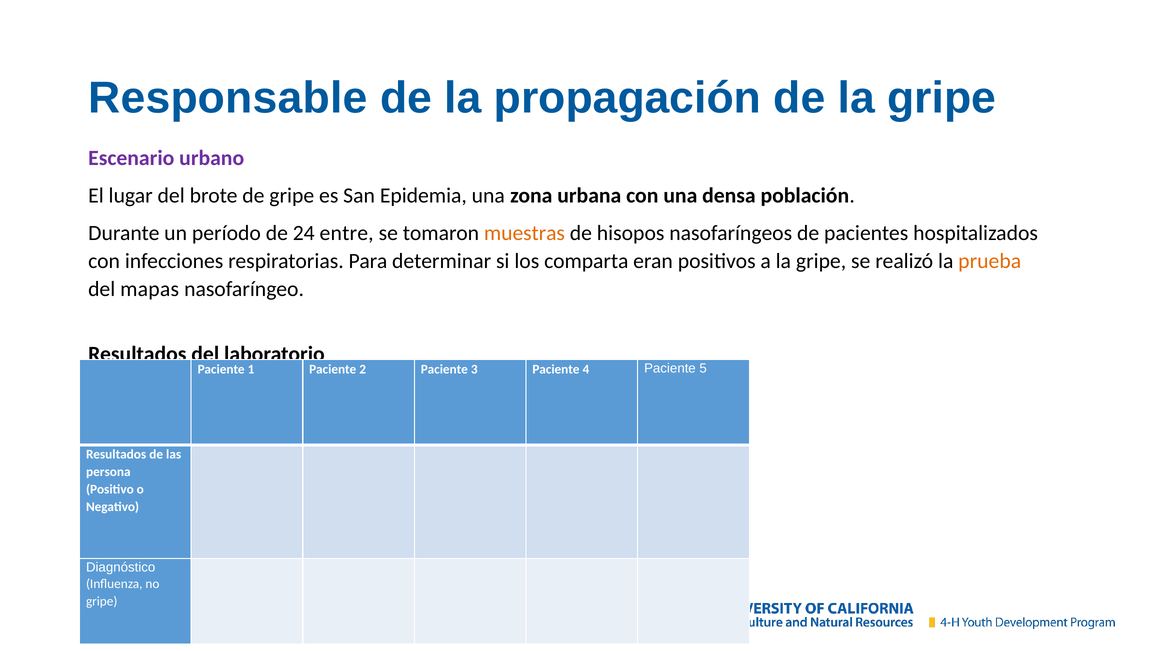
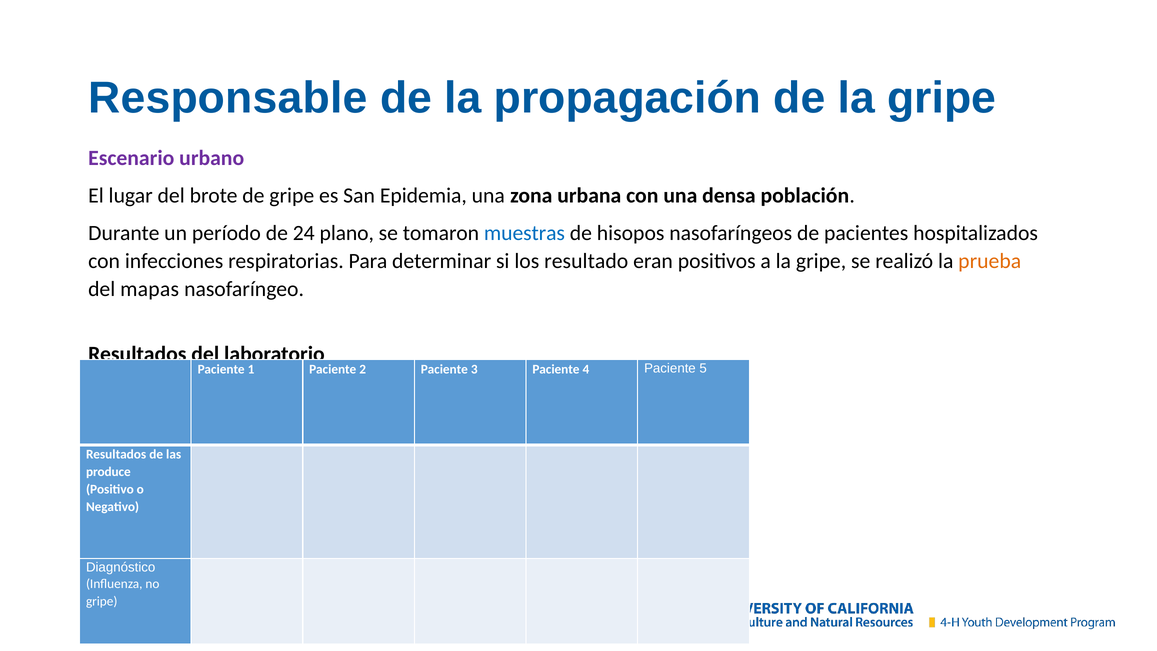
entre: entre -> plano
muestras colour: orange -> blue
comparta: comparta -> resultado
persona: persona -> produce
